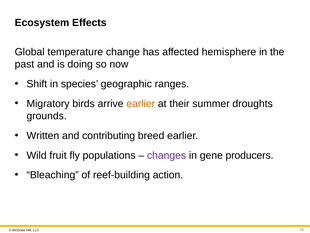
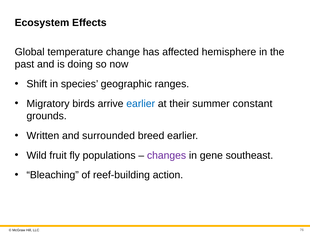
earlier at (141, 103) colour: orange -> blue
droughts: droughts -> constant
contributing: contributing -> surrounded
producers: producers -> southeast
